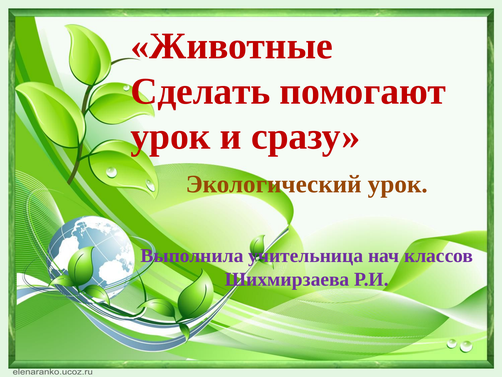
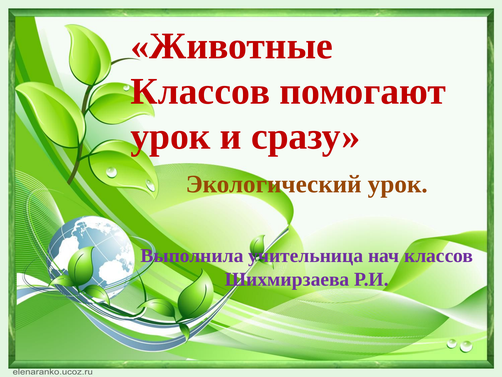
Сделать at (200, 91): Сделать -> Классов
